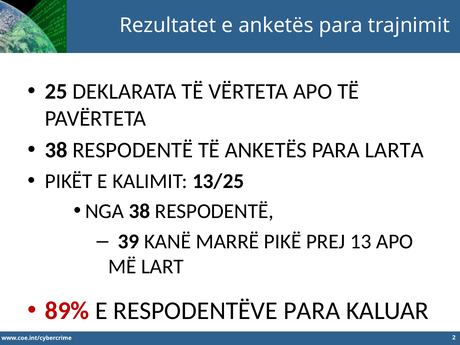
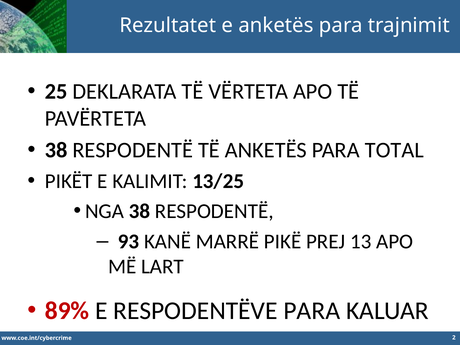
LARTA: LARTA -> TOTAL
39: 39 -> 93
